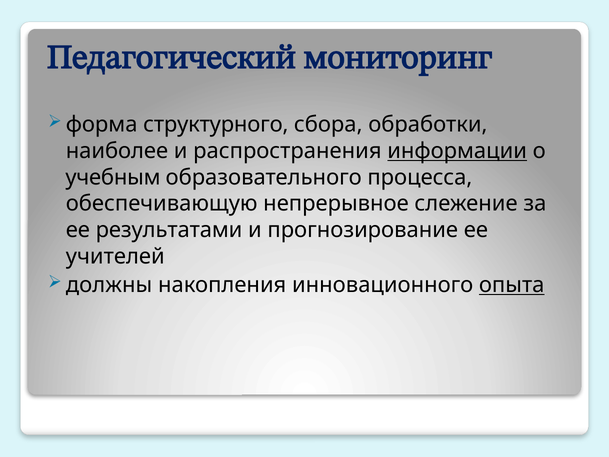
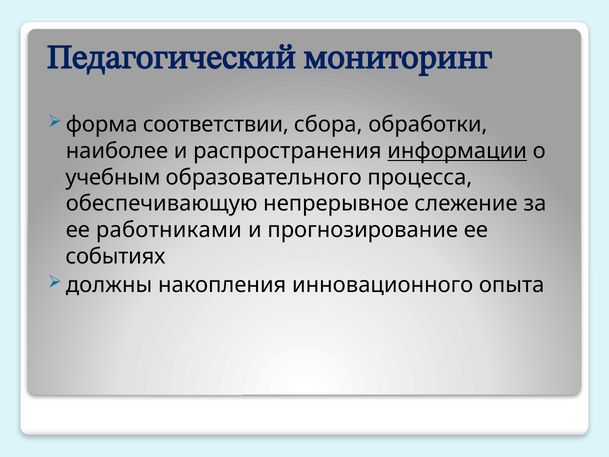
структурного: структурного -> соответствии
результатами: результатами -> работниками
учителей: учителей -> событиях
опыта underline: present -> none
